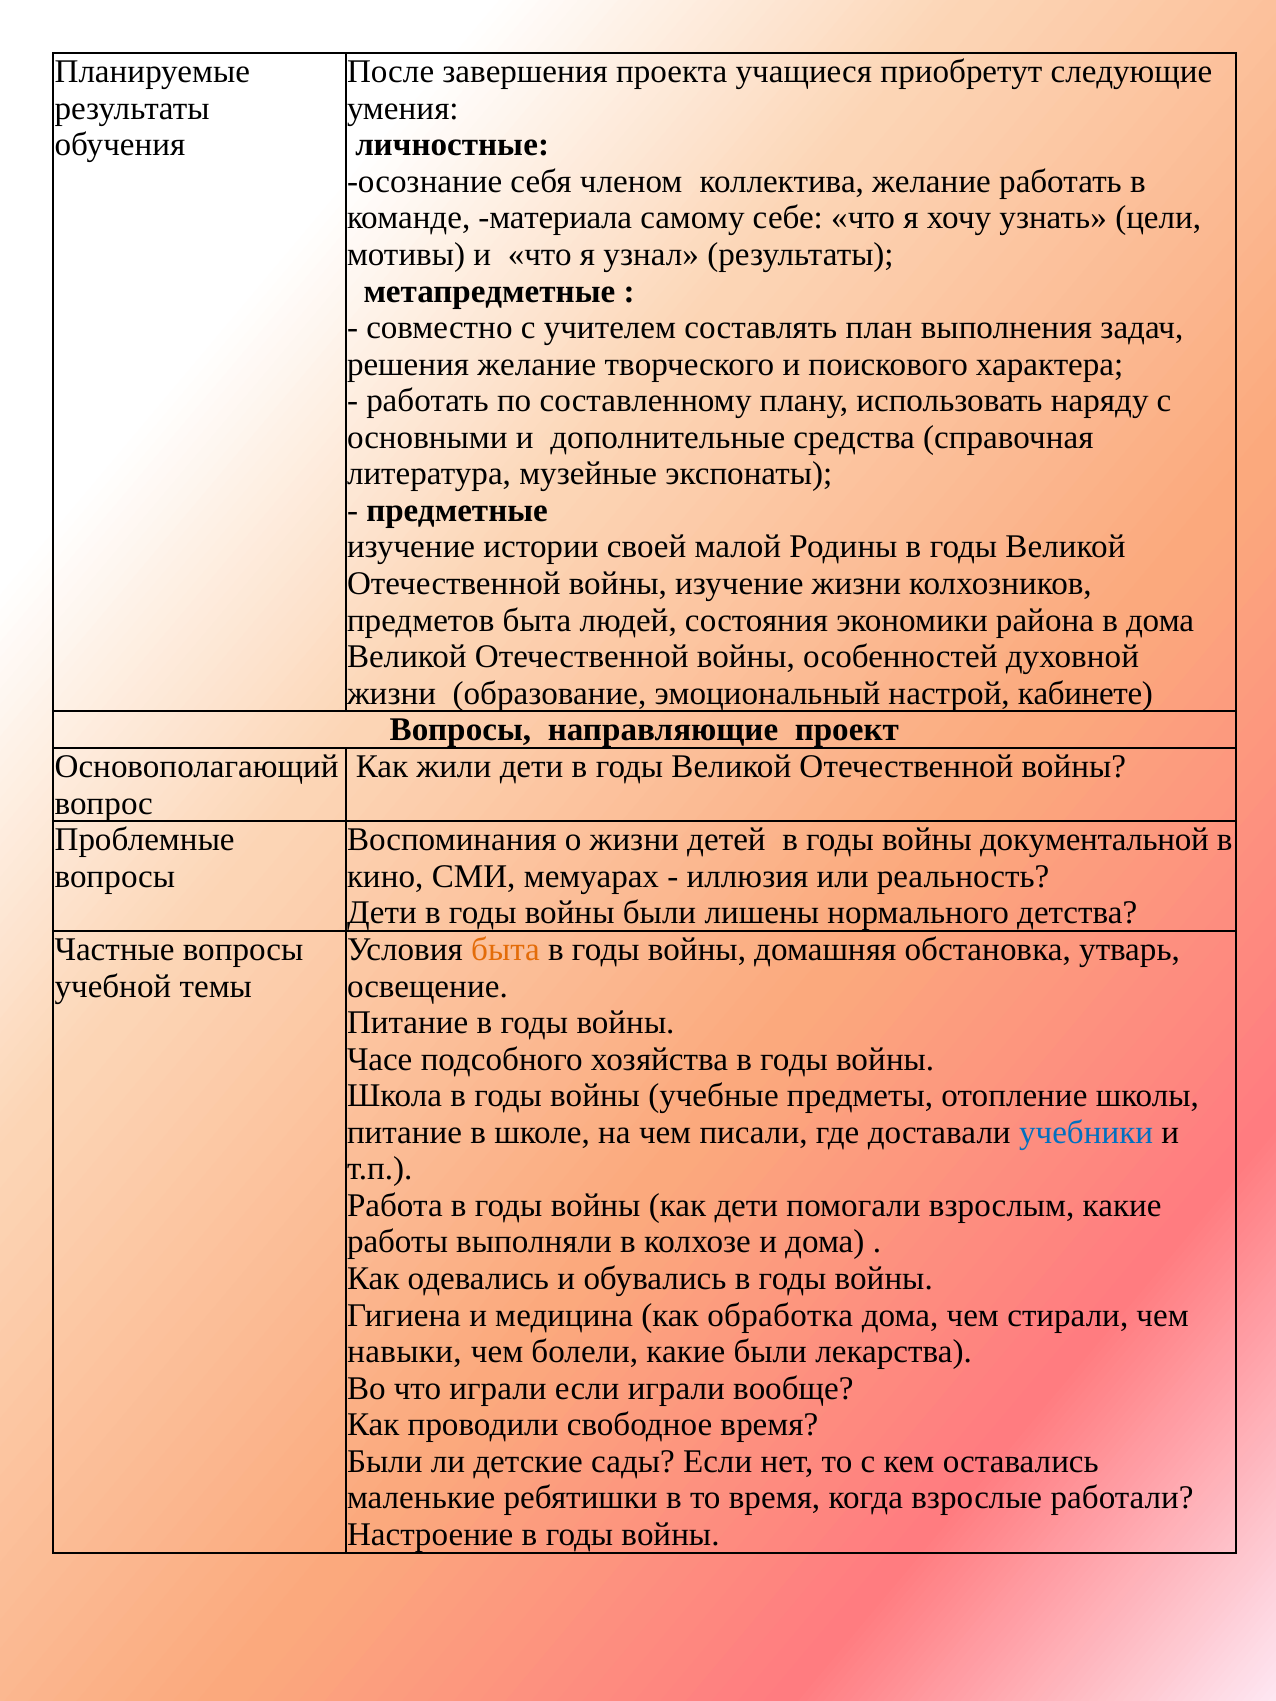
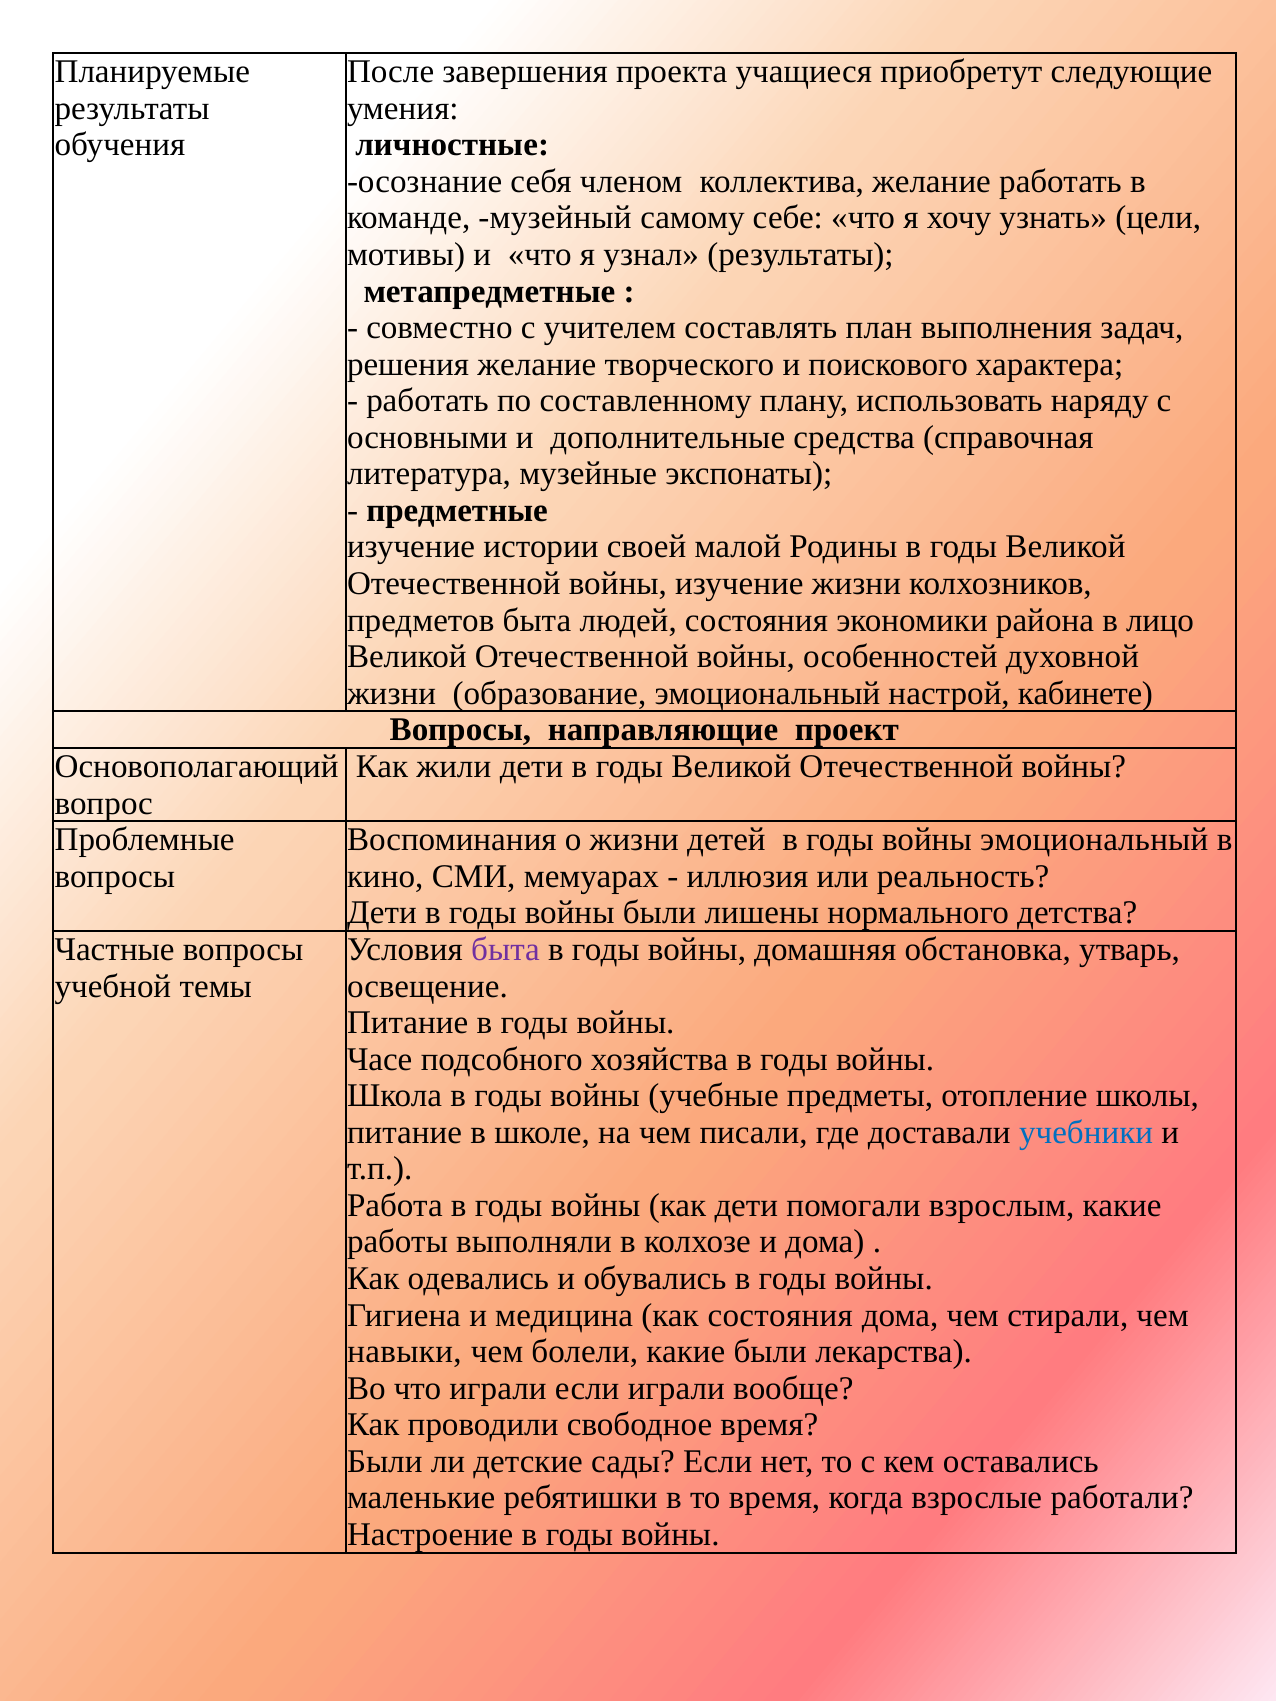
материала: материала -> музейный
в дома: дома -> лицо
войны документальной: документальной -> эмоциональный
быта at (505, 950) colour: orange -> purple
как обработка: обработка -> состояния
